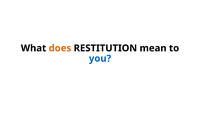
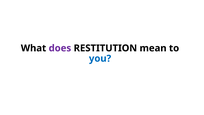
does colour: orange -> purple
